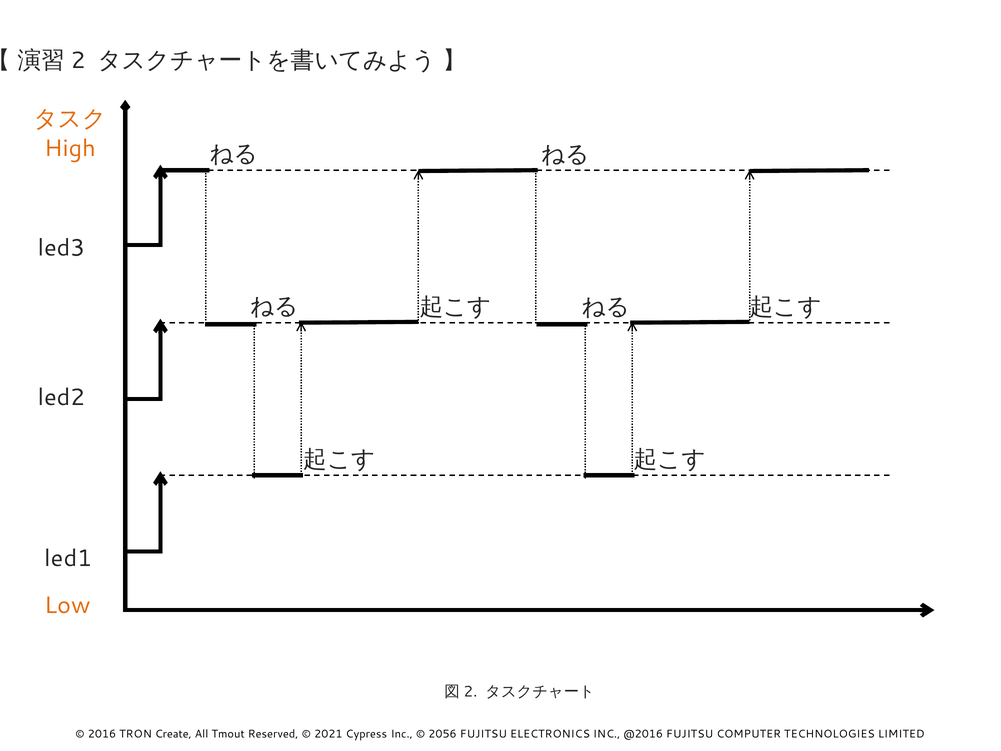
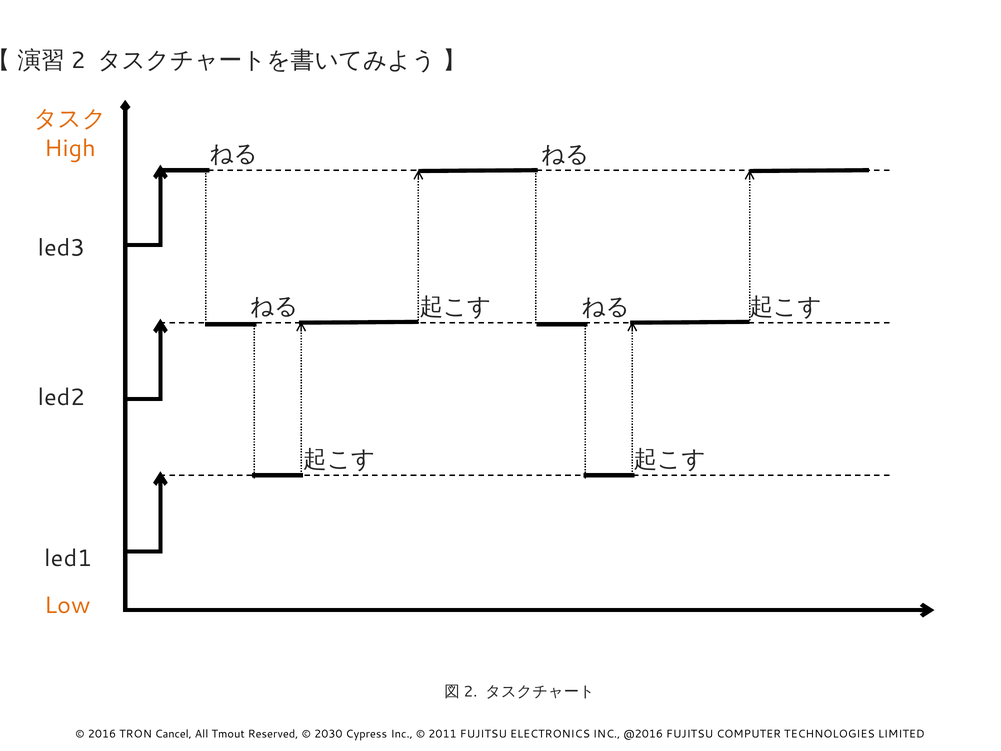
Create: Create -> Cancel
2021: 2021 -> 2030
2056: 2056 -> 2011
